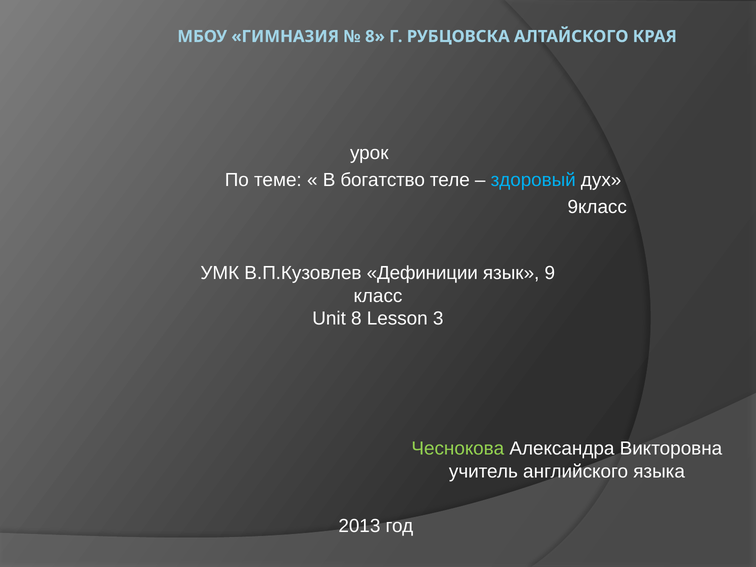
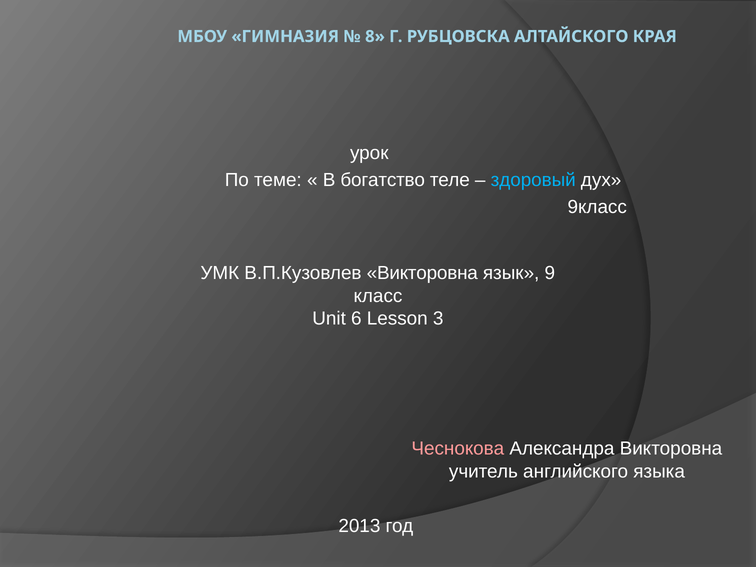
В.П.Кузовлев Дефиниции: Дефиниции -> Викторовна
Unit 8: 8 -> 6
Чеснокова colour: light green -> pink
